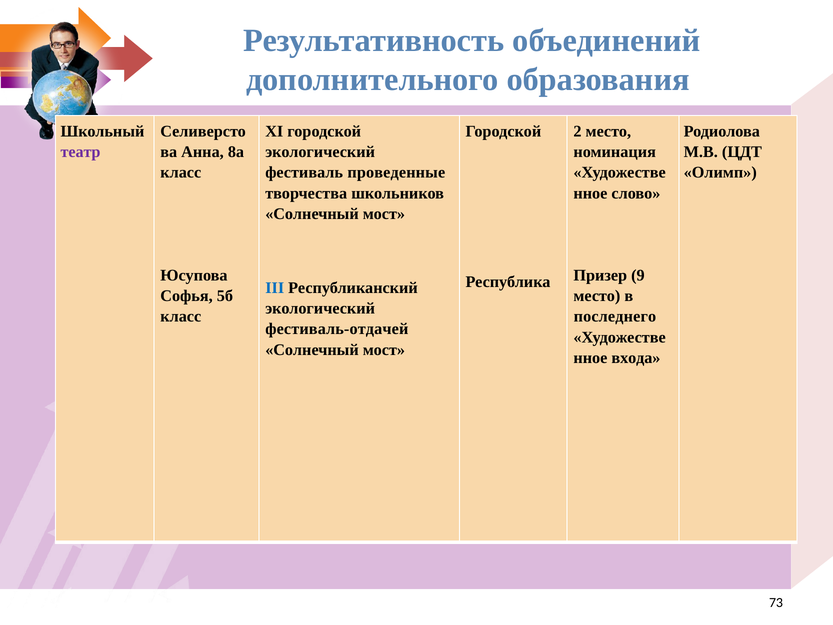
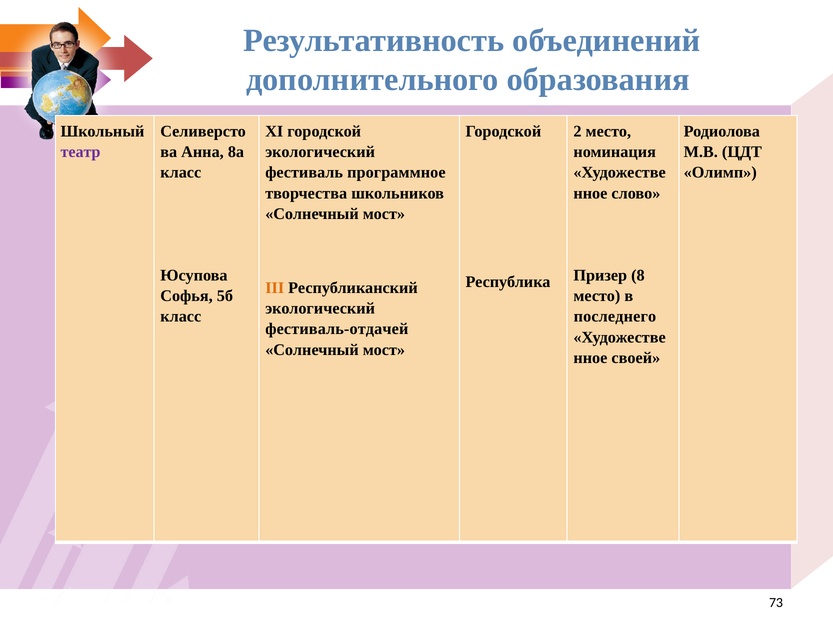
проведенные: проведенные -> программное
9: 9 -> 8
III colour: blue -> orange
входа: входа -> своей
